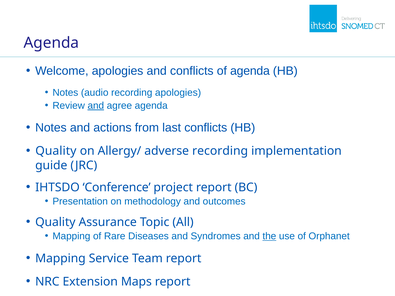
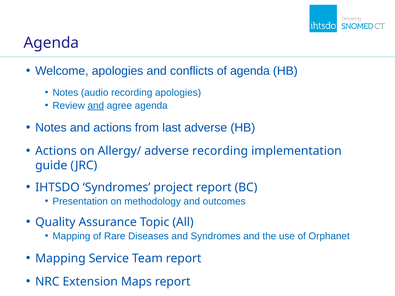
last conflicts: conflicts -> adverse
Quality at (56, 151): Quality -> Actions
IHTSDO Conference: Conference -> Syndromes
the underline: present -> none
